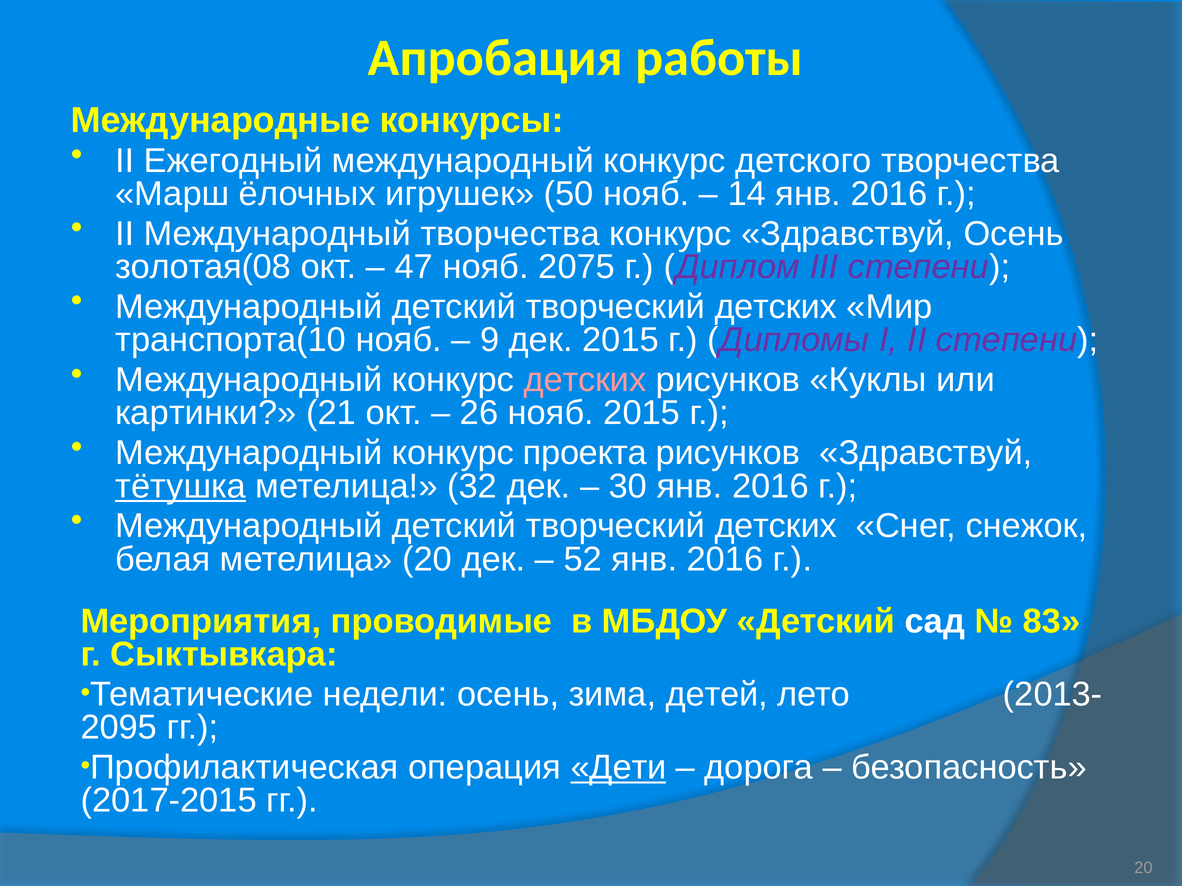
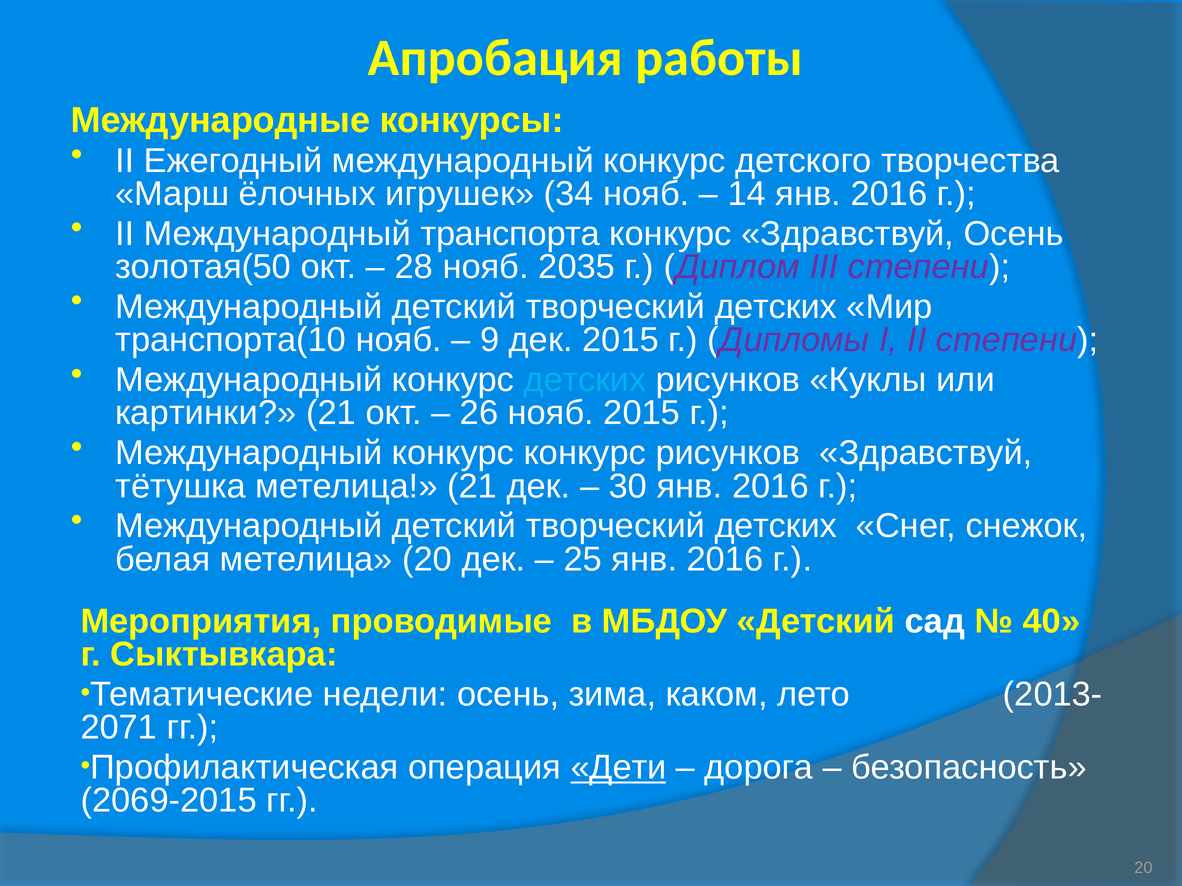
50: 50 -> 34
Международный творчества: творчества -> транспорта
золотая(08: золотая(08 -> золотая(50
47: 47 -> 28
2075: 2075 -> 2035
детских at (585, 380) colour: pink -> light blue
конкурс проекта: проекта -> конкурс
тётушка underline: present -> none
метелица 32: 32 -> 21
52: 52 -> 25
83: 83 -> 40
детей: детей -> каком
2095: 2095 -> 2071
2017-2015: 2017-2015 -> 2069-2015
